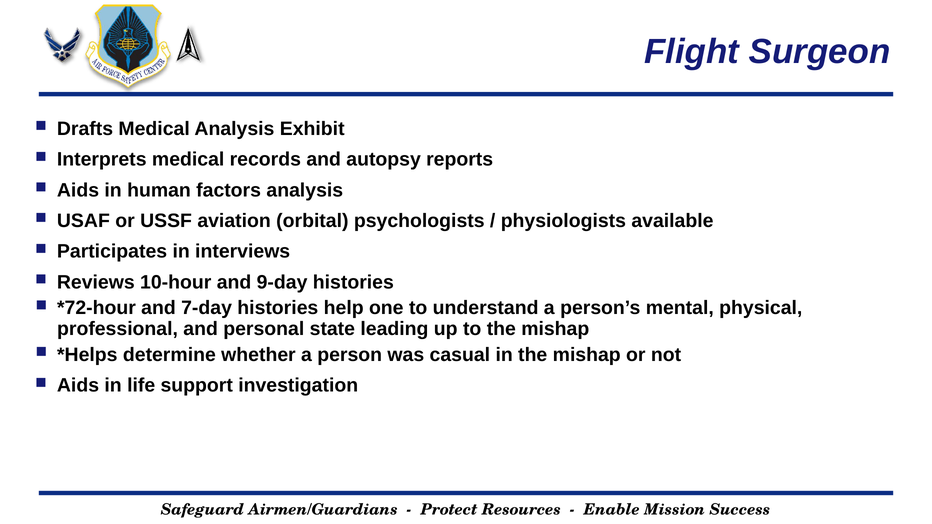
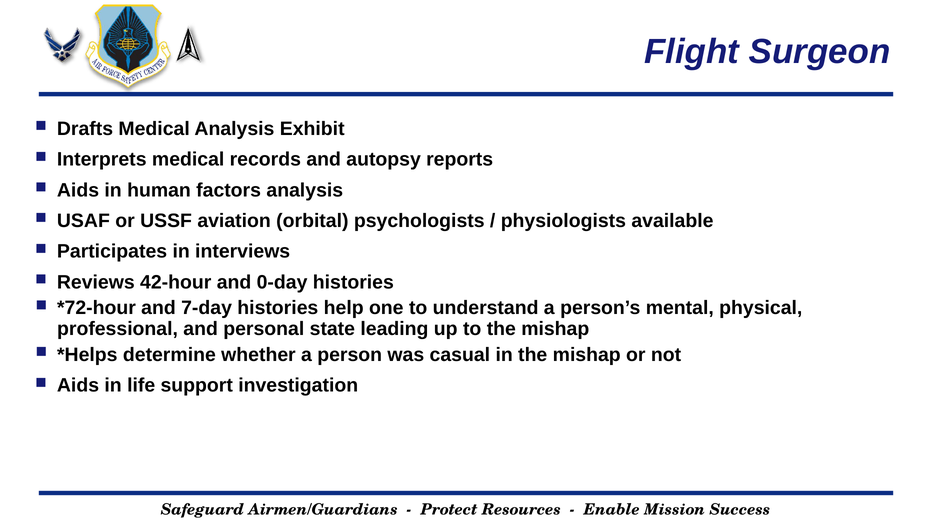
10-hour: 10-hour -> 42-hour
9-day: 9-day -> 0-day
